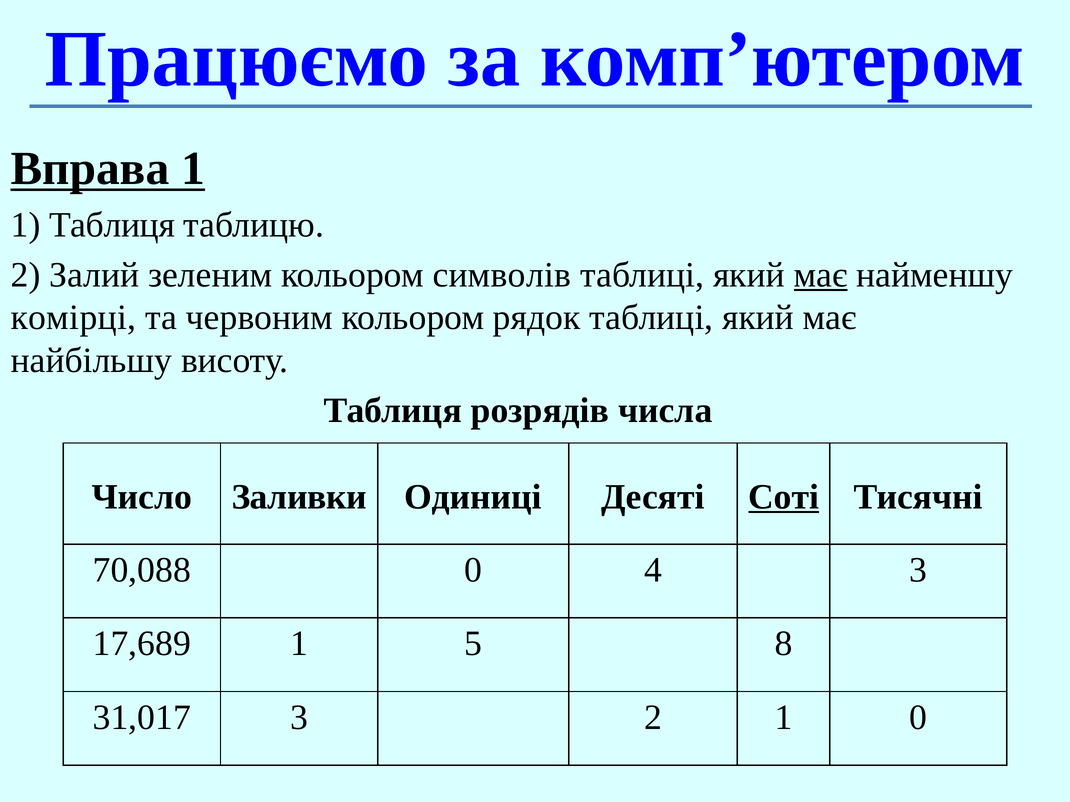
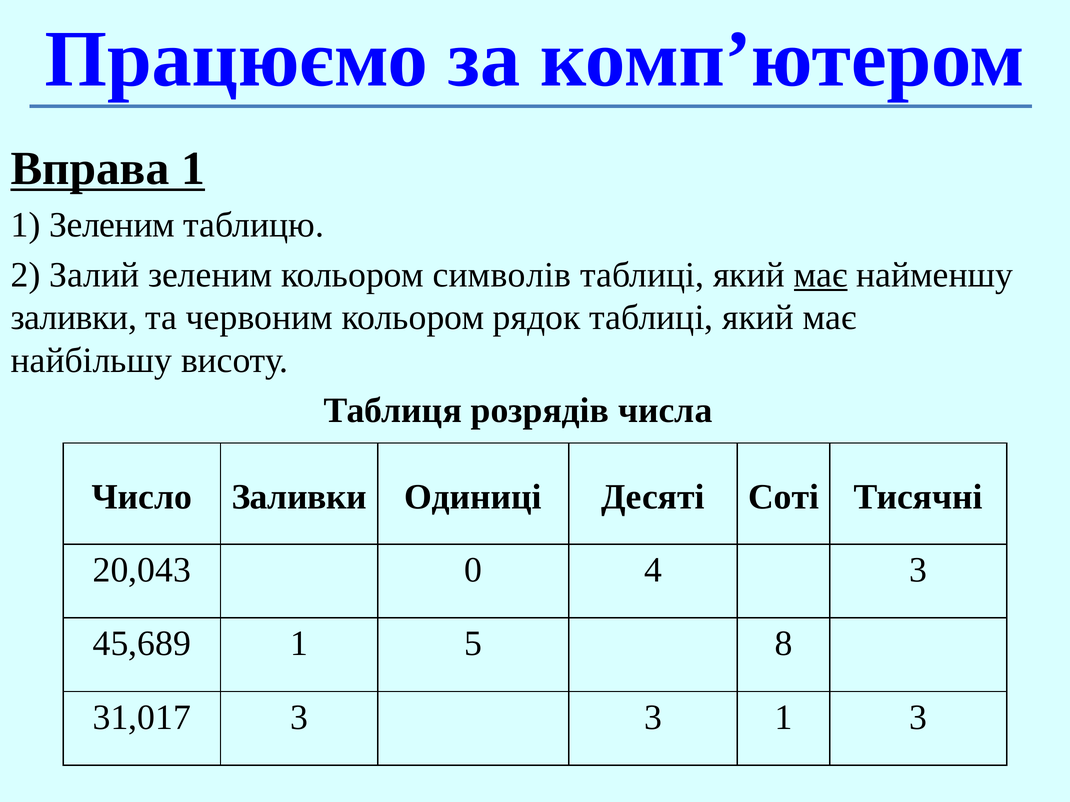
1 Таблиця: Таблиця -> Зеленим
комірці at (73, 318): комірці -> заливки
Соті underline: present -> none
70,088: 70,088 -> 20,043
17,689: 17,689 -> 45,689
3 2: 2 -> 3
1 0: 0 -> 3
